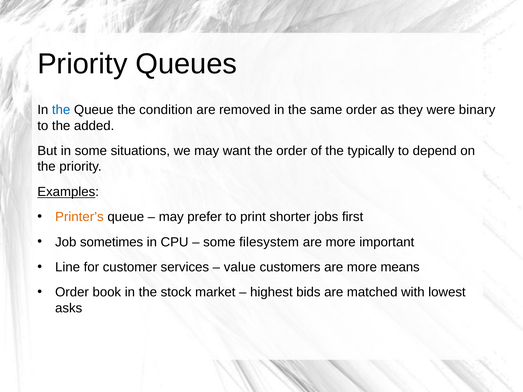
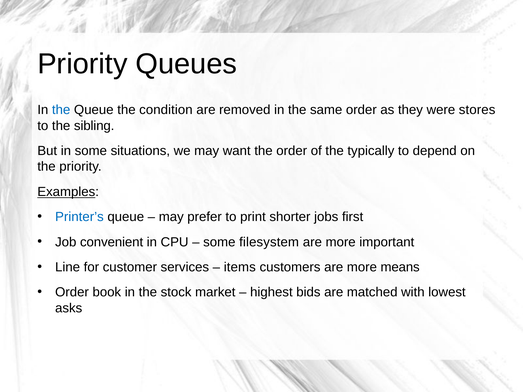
binary: binary -> stores
added: added -> sibling
Printer’s colour: orange -> blue
sometimes: sometimes -> convenient
value: value -> items
